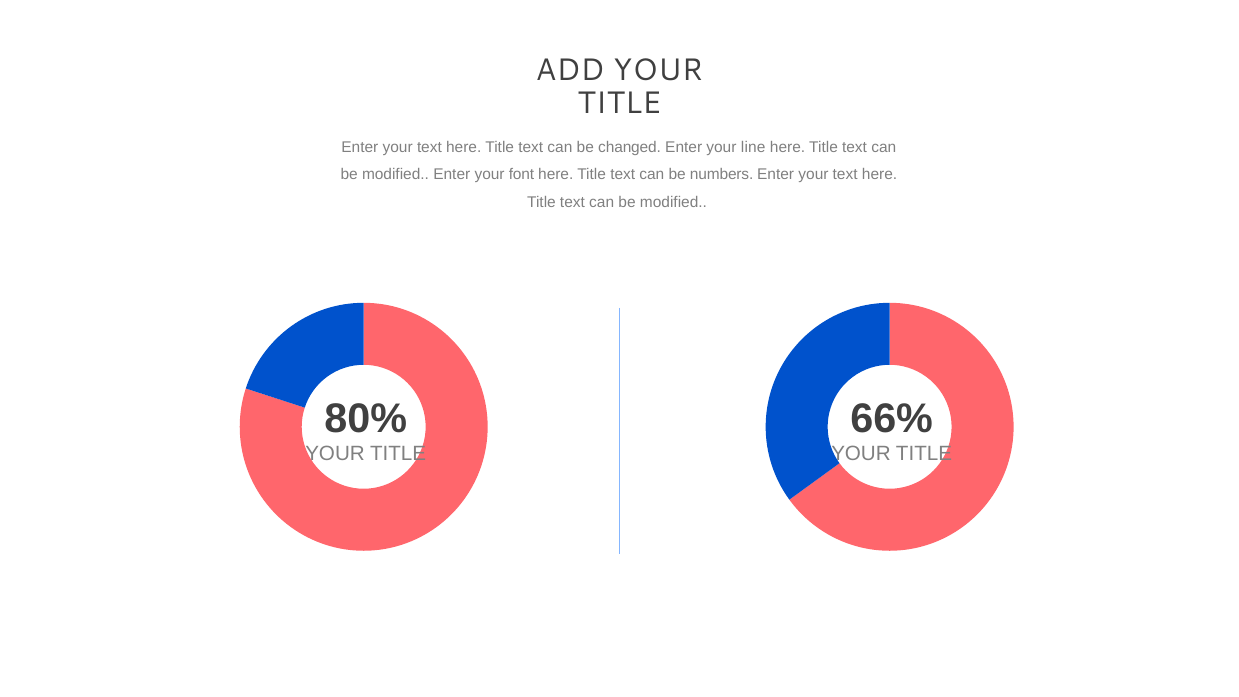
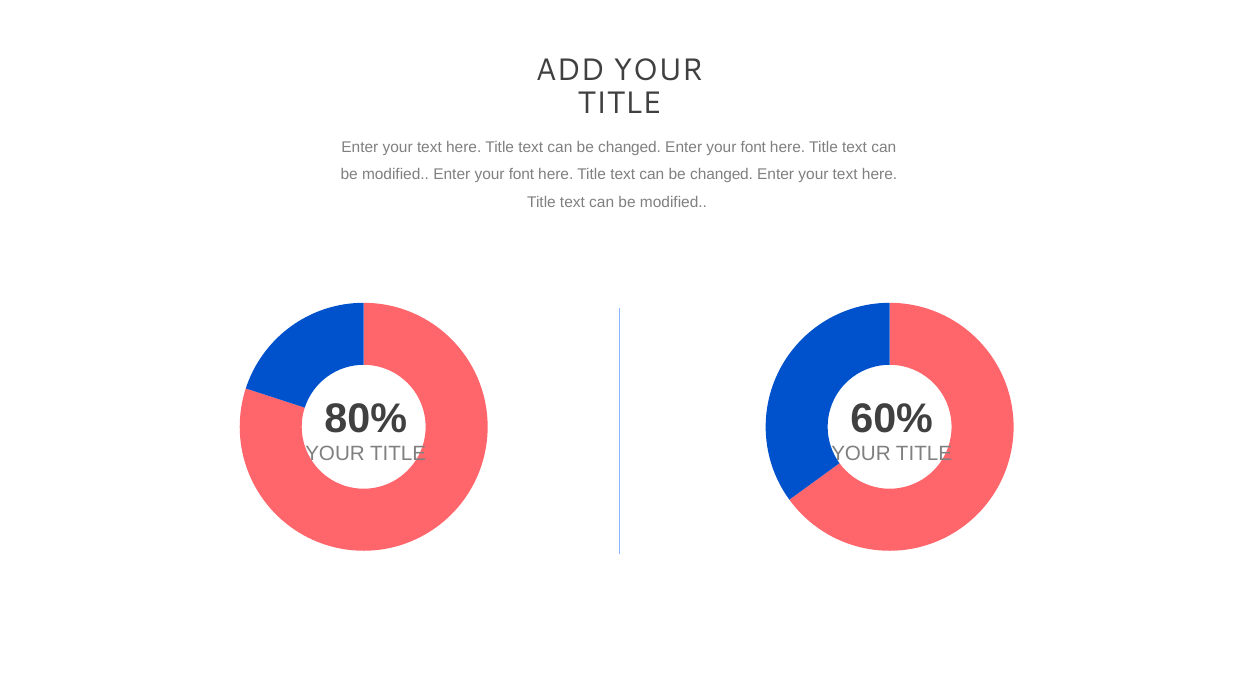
line at (753, 147): line -> font
numbers at (722, 175): numbers -> changed
66%: 66% -> 60%
